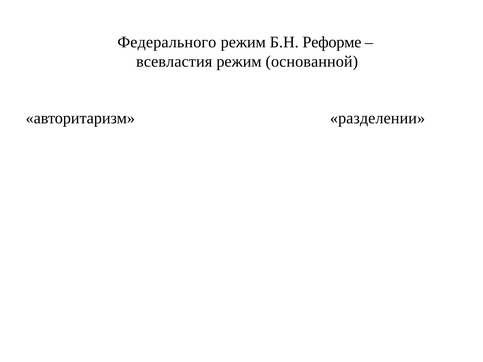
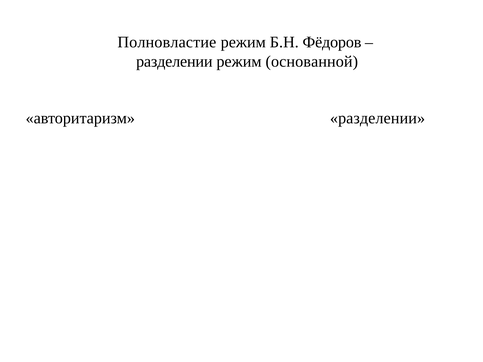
Федерального: Федерального -> Полновластие
Реформе: Реформе -> Фёдоров
всевластия at (174, 61): всевластия -> разделении
